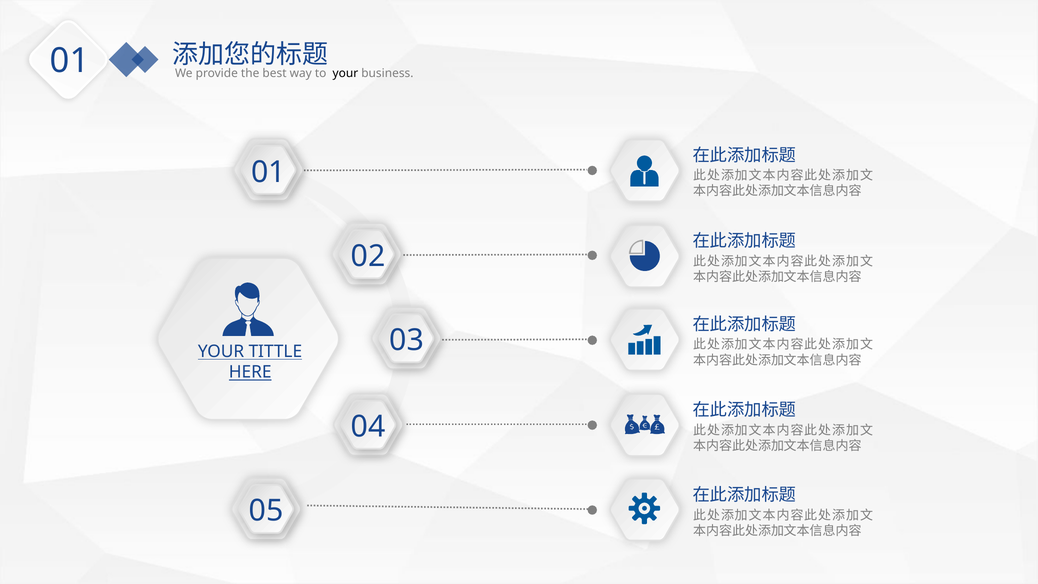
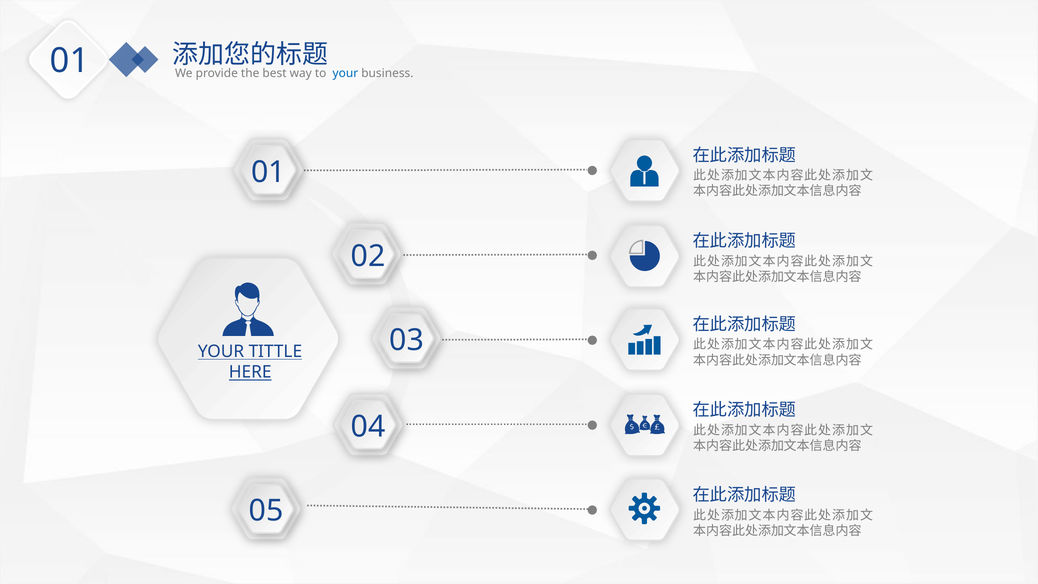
your at (345, 73) colour: black -> blue
